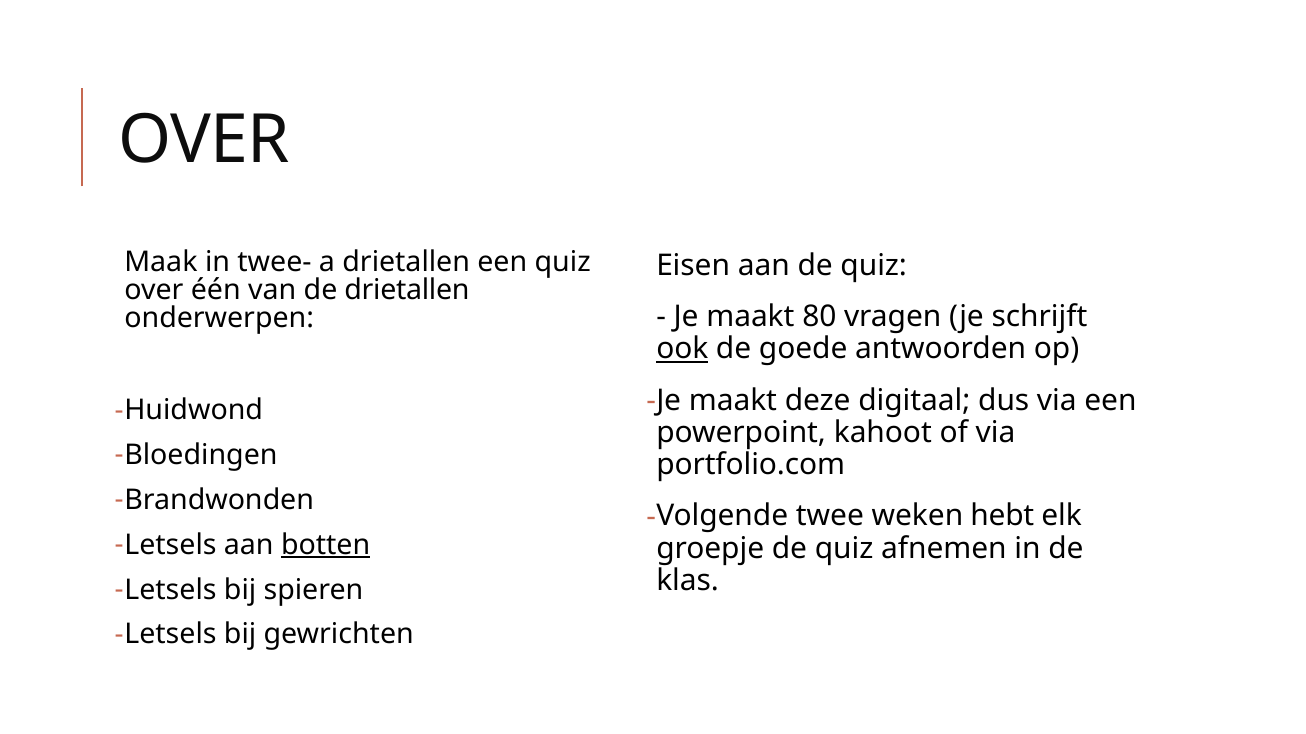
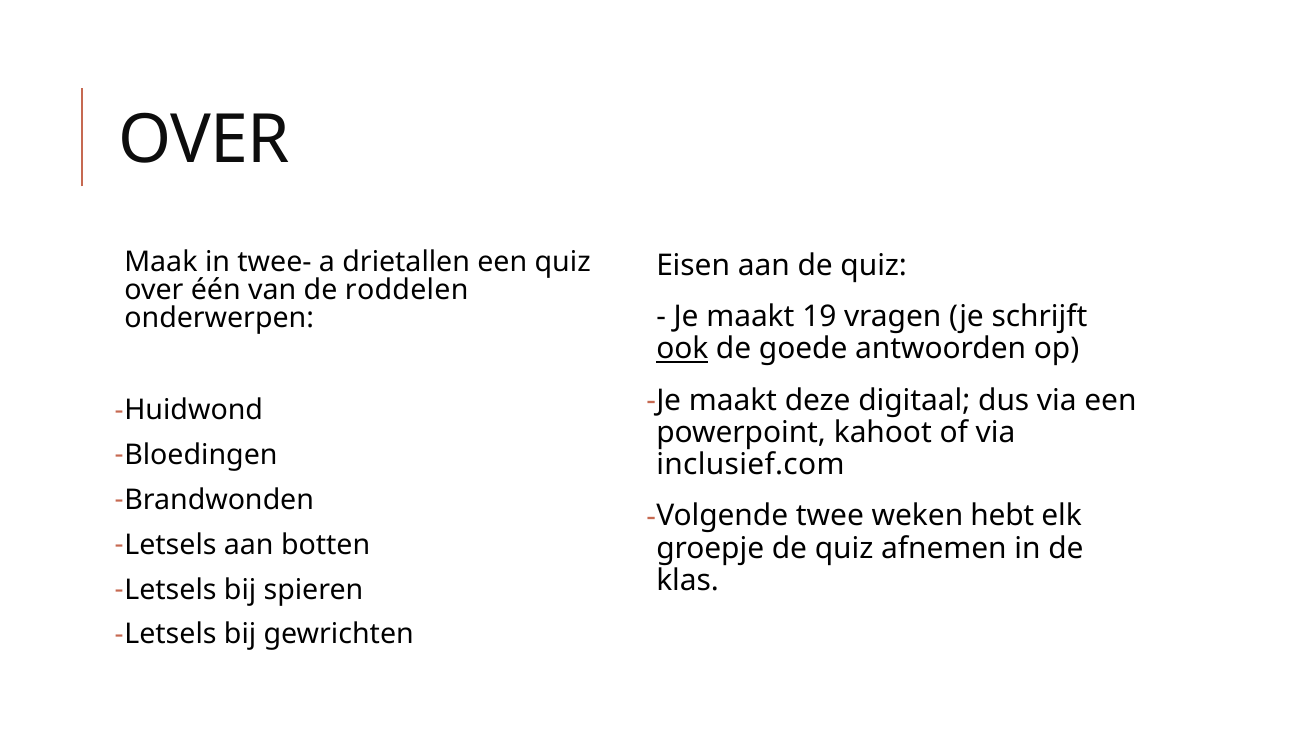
de drietallen: drietallen -> roddelen
80: 80 -> 19
portfolio.com: portfolio.com -> inclusief.com
botten underline: present -> none
